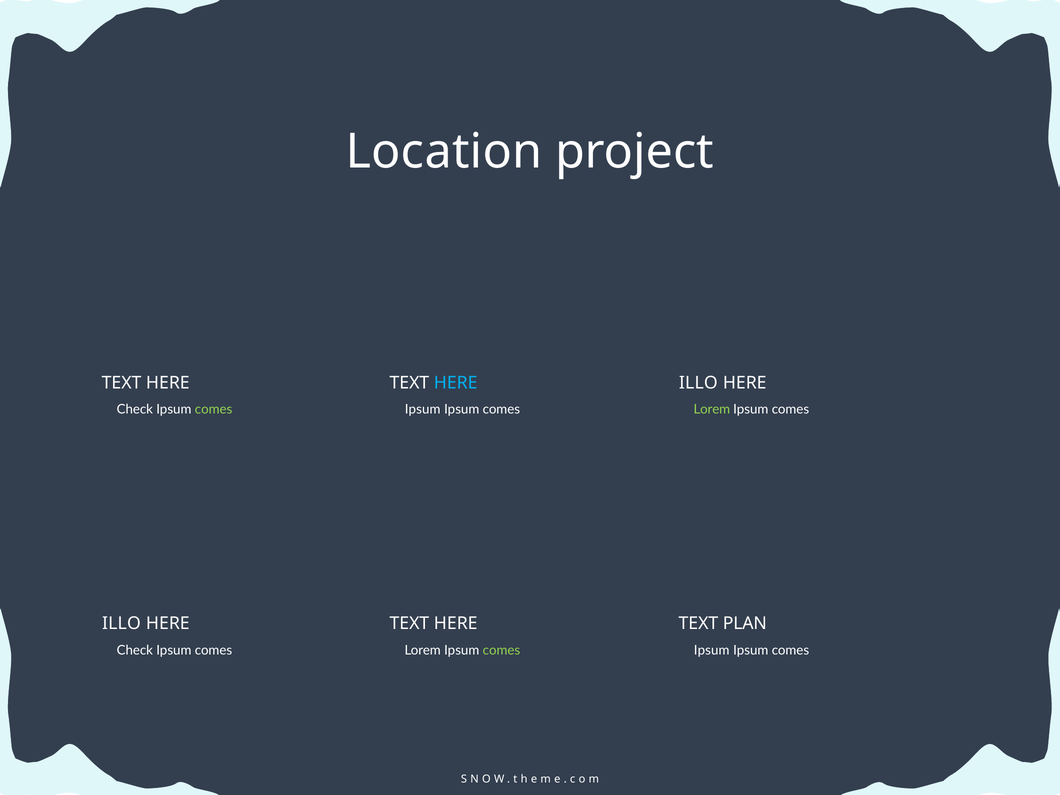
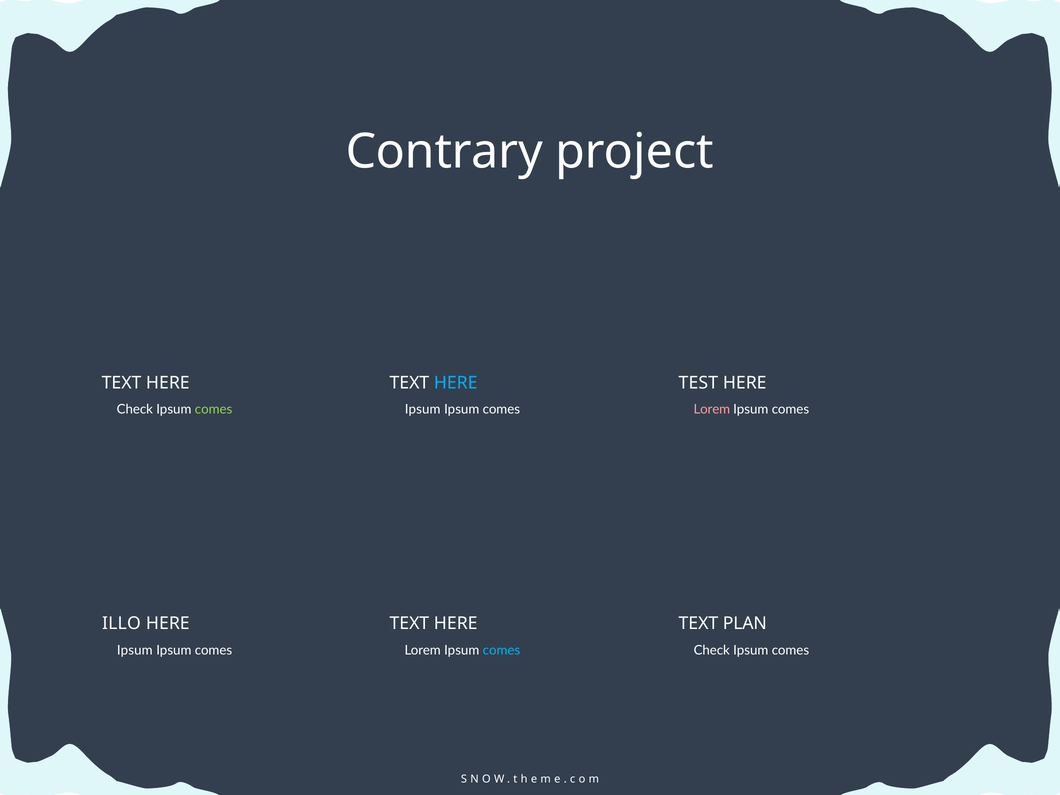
Location: Location -> Contrary
ILLO at (698, 383): ILLO -> TEST
Lorem at (712, 409) colour: light green -> pink
Check at (135, 650): Check -> Ipsum
comes at (501, 650) colour: light green -> light blue
Ipsum at (712, 650): Ipsum -> Check
